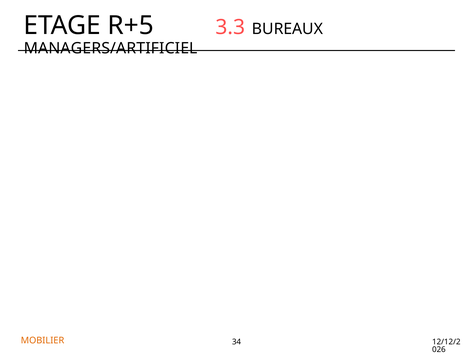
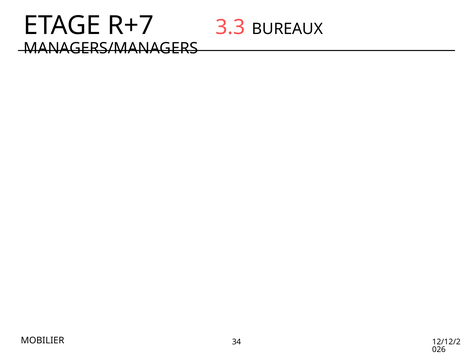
R+5: R+5 -> R+7
MANAGERS/ARTIFICIEL: MANAGERS/ARTIFICIEL -> MANAGERS/MANAGERS
MOBILIER colour: orange -> black
